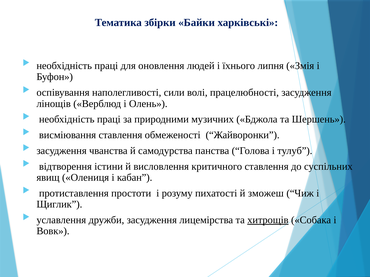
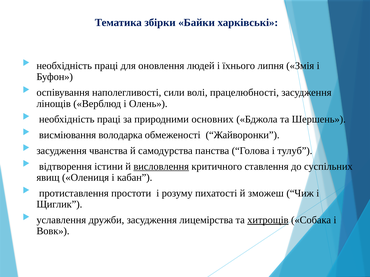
музичних: музичних -> основних
висміювання ставлення: ставлення -> володарка
висловлення underline: none -> present
